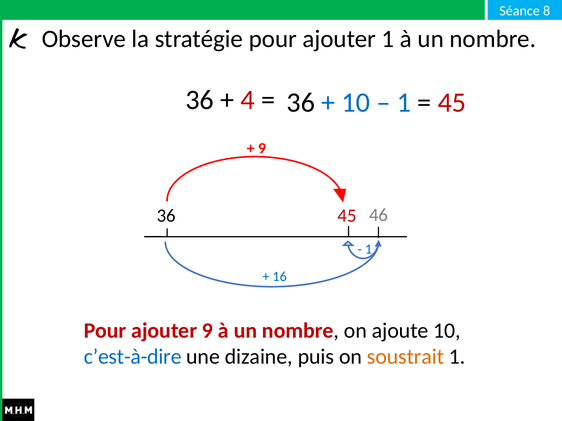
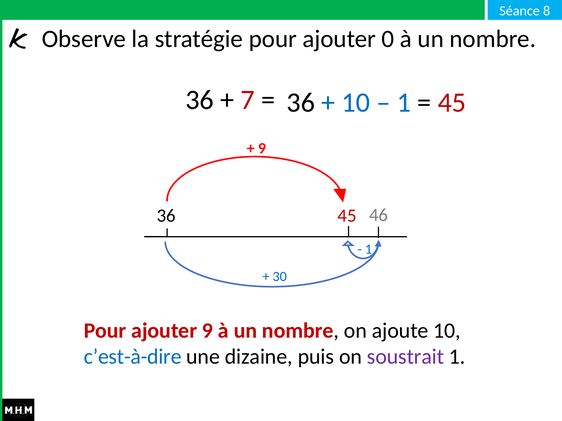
ajouter 1: 1 -> 0
4: 4 -> 7
16: 16 -> 30
soustrait colour: orange -> purple
